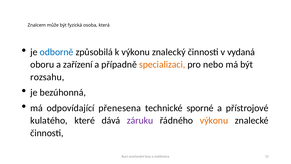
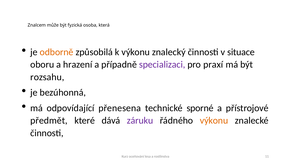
odborně colour: blue -> orange
vydaná: vydaná -> situace
zařízení: zařízení -> hrazení
specializaci colour: orange -> purple
nebo: nebo -> praxí
kulatého: kulatého -> předmět
